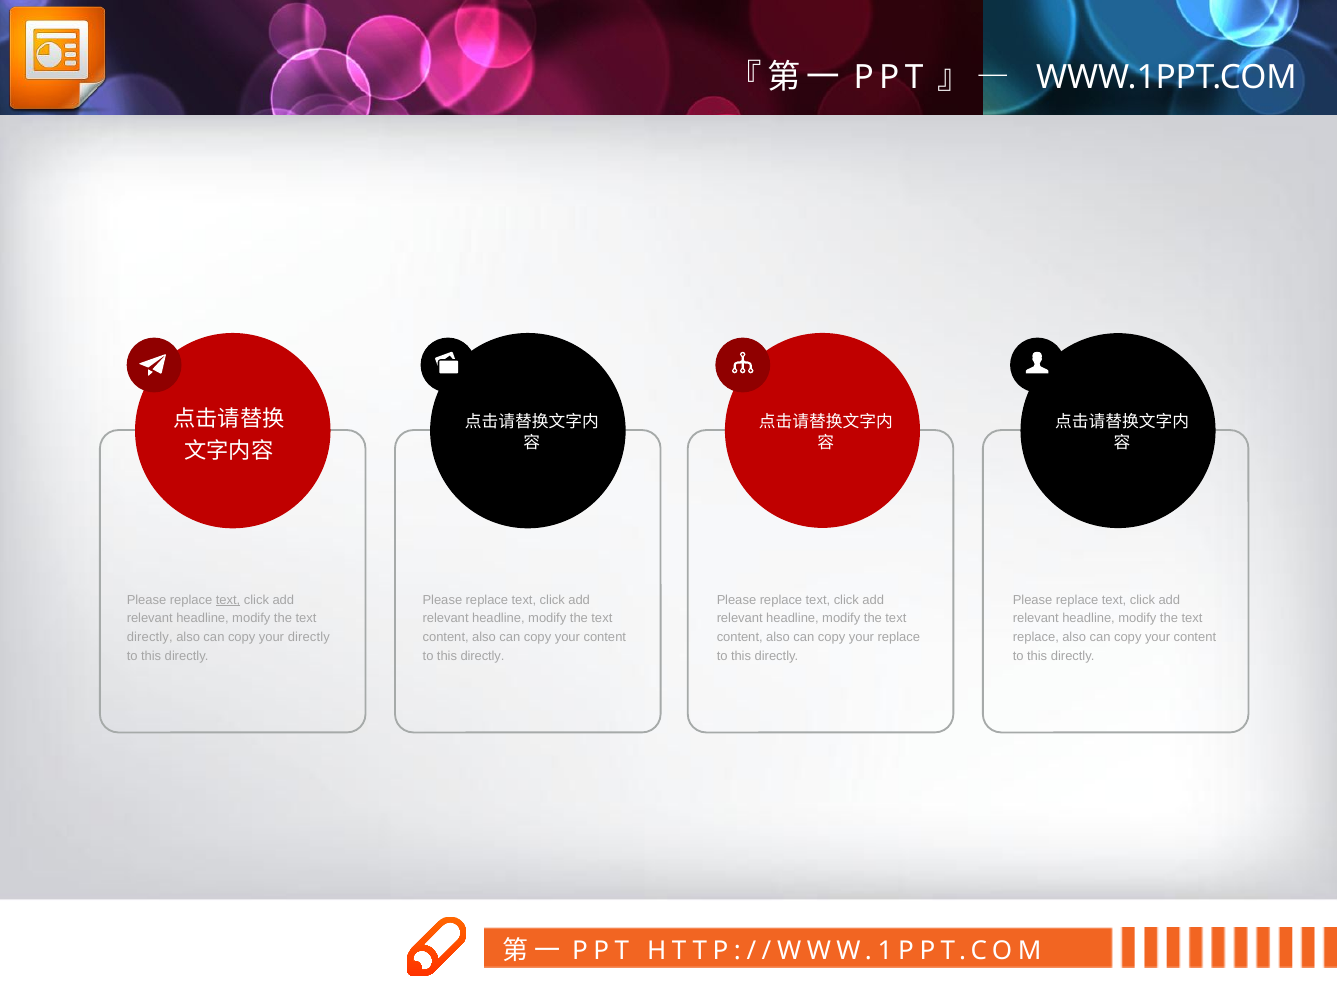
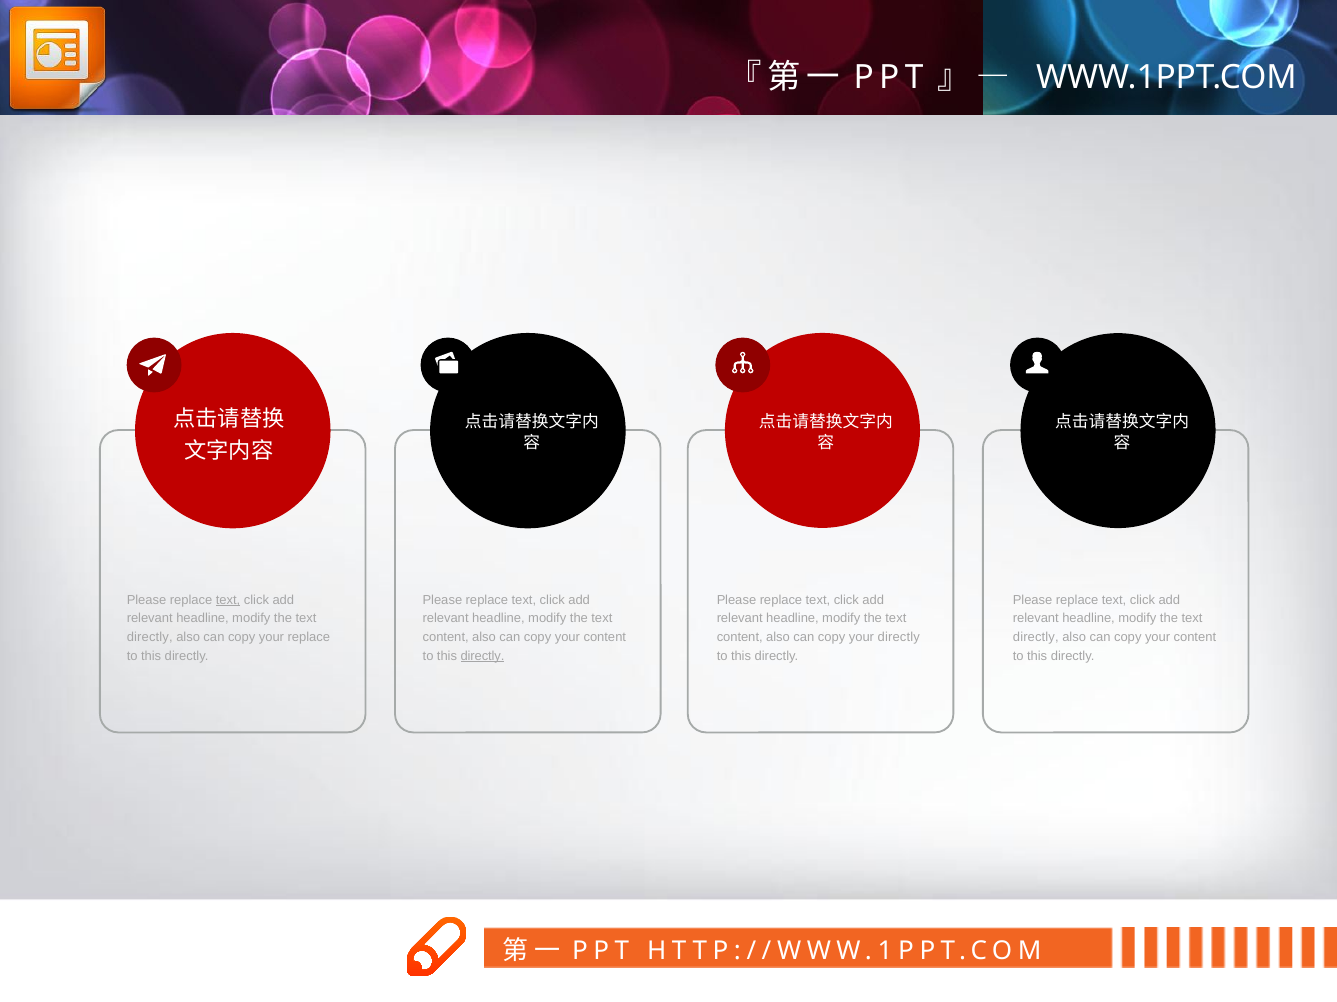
your directly: directly -> replace
your replace: replace -> directly
replace at (1036, 638): replace -> directly
directly at (483, 656) underline: none -> present
